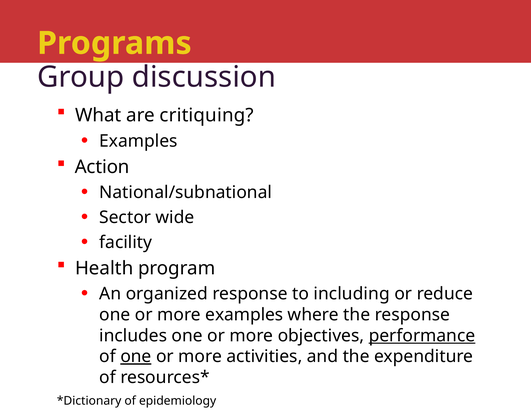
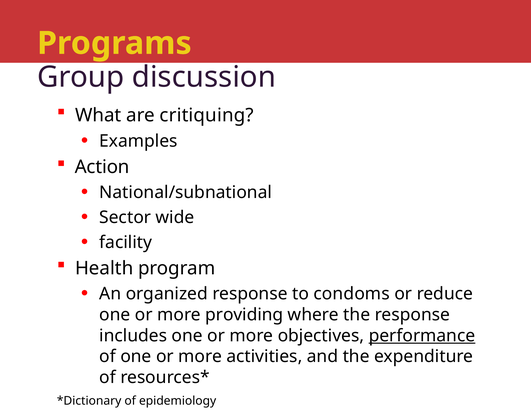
including: including -> condoms
more examples: examples -> providing
one at (136, 357) underline: present -> none
